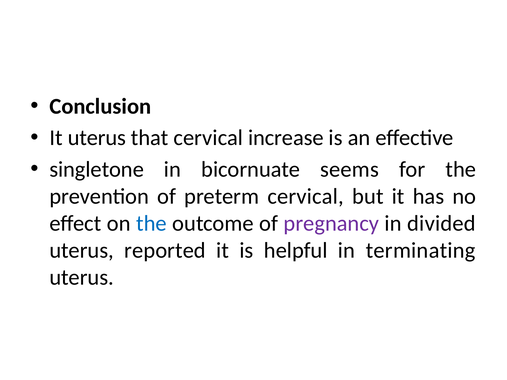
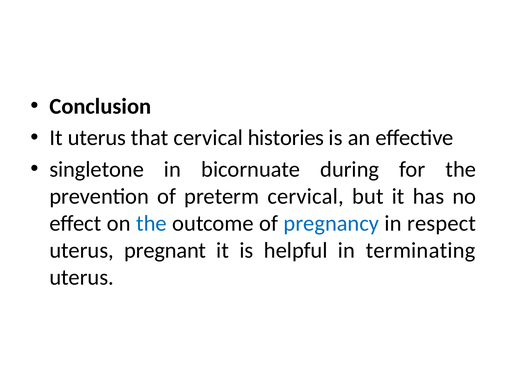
increase: increase -> histories
seems: seems -> during
pregnancy colour: purple -> blue
divided: divided -> respect
reported: reported -> pregnant
